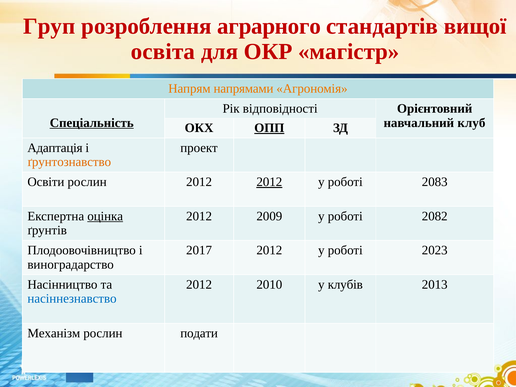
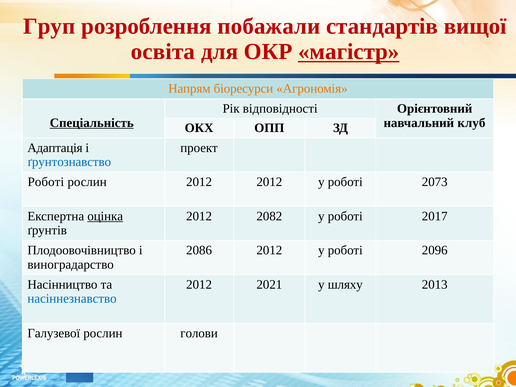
аграрного: аграрного -> побажали
магістр underline: none -> present
напрямами: напрямами -> біоресурси
ОПП underline: present -> none
ґрунтознавство colour: orange -> blue
Освіти at (46, 182): Освіти -> Роботі
2012 at (269, 182) underline: present -> none
2083: 2083 -> 2073
2009: 2009 -> 2082
2082: 2082 -> 2017
2017: 2017 -> 2086
2023: 2023 -> 2096
2010: 2010 -> 2021
клубів: клубів -> шляху
Механізм: Механізм -> Галузевої
подати: подати -> голови
